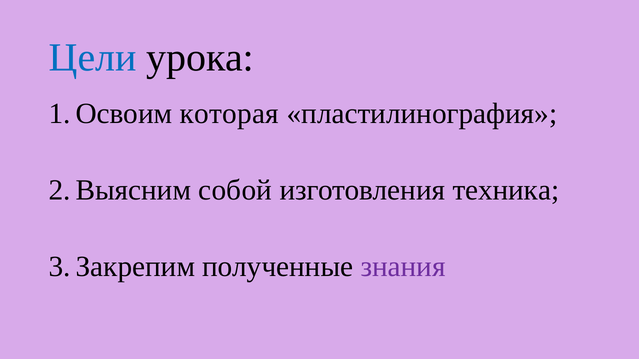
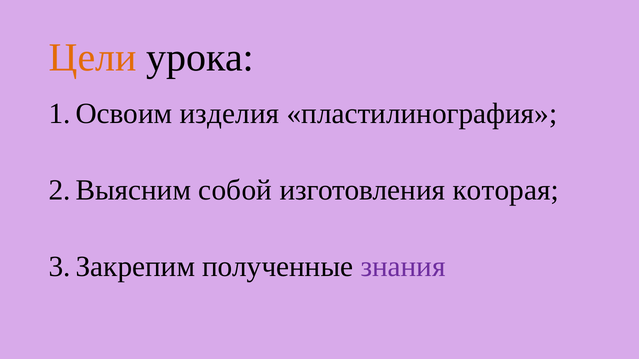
Цели colour: blue -> orange
которая: которая -> изделия
техника: техника -> которая
